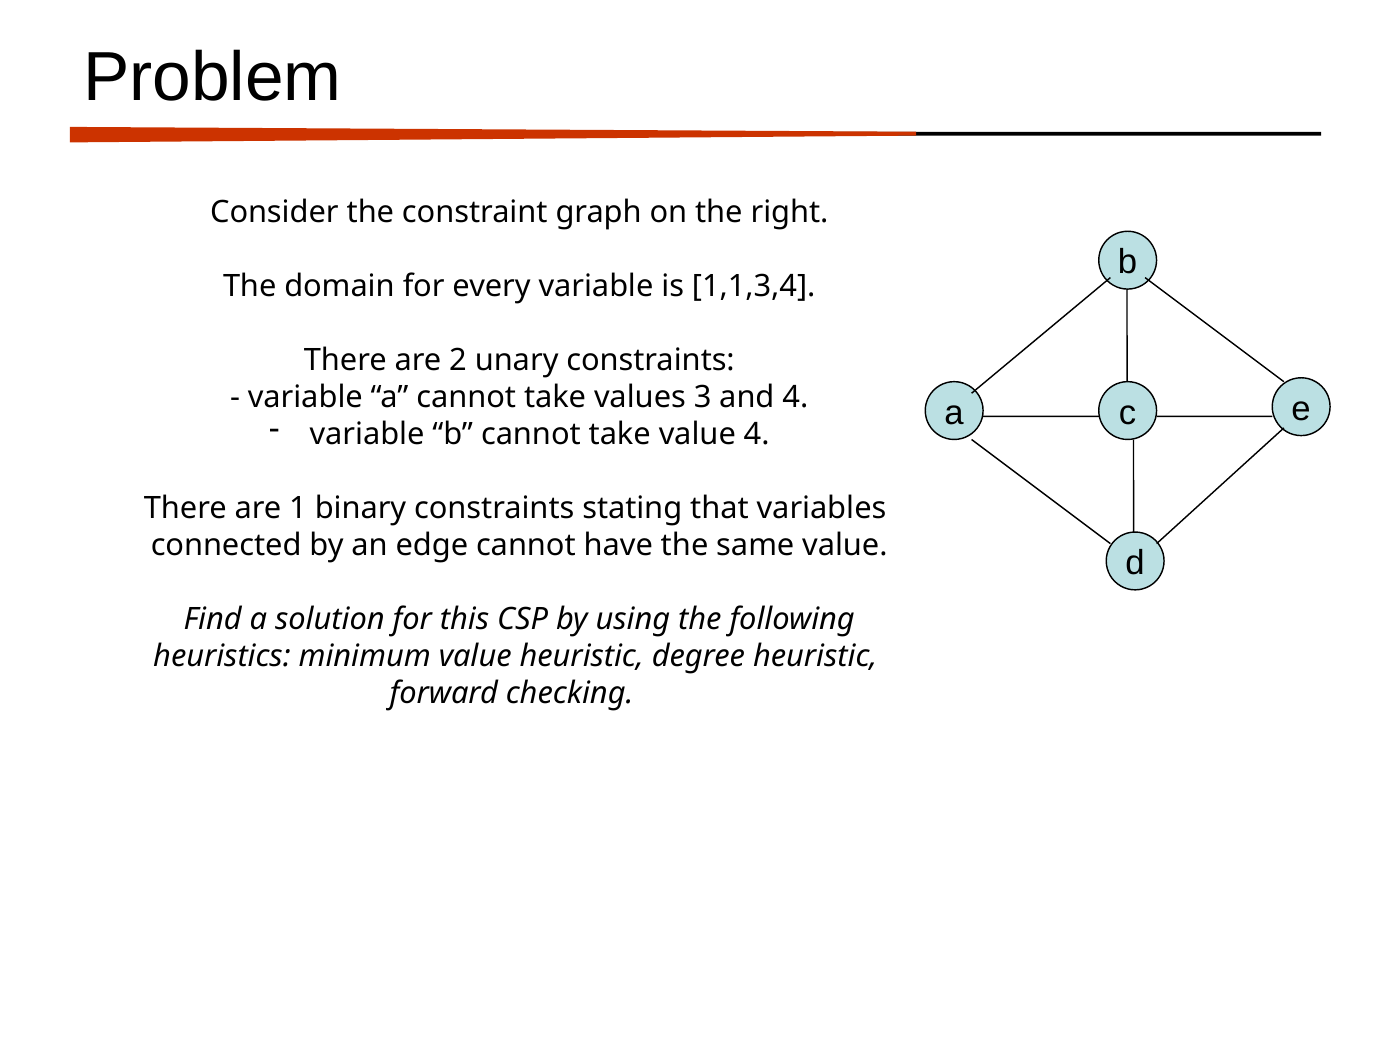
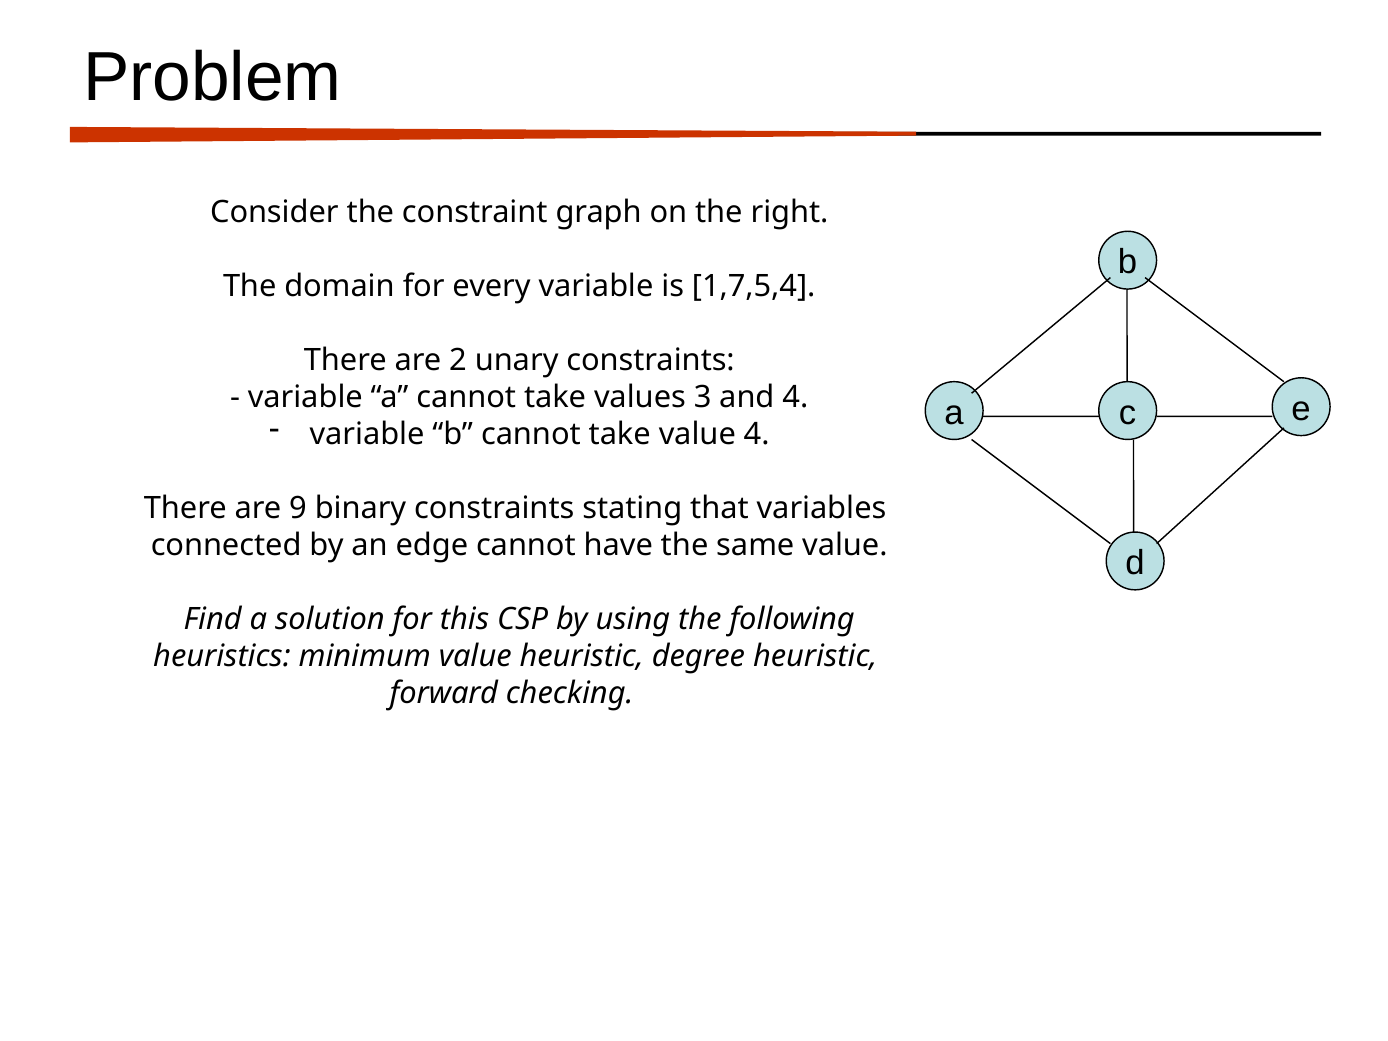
1,1,3,4: 1,1,3,4 -> 1,7,5,4
1: 1 -> 9
